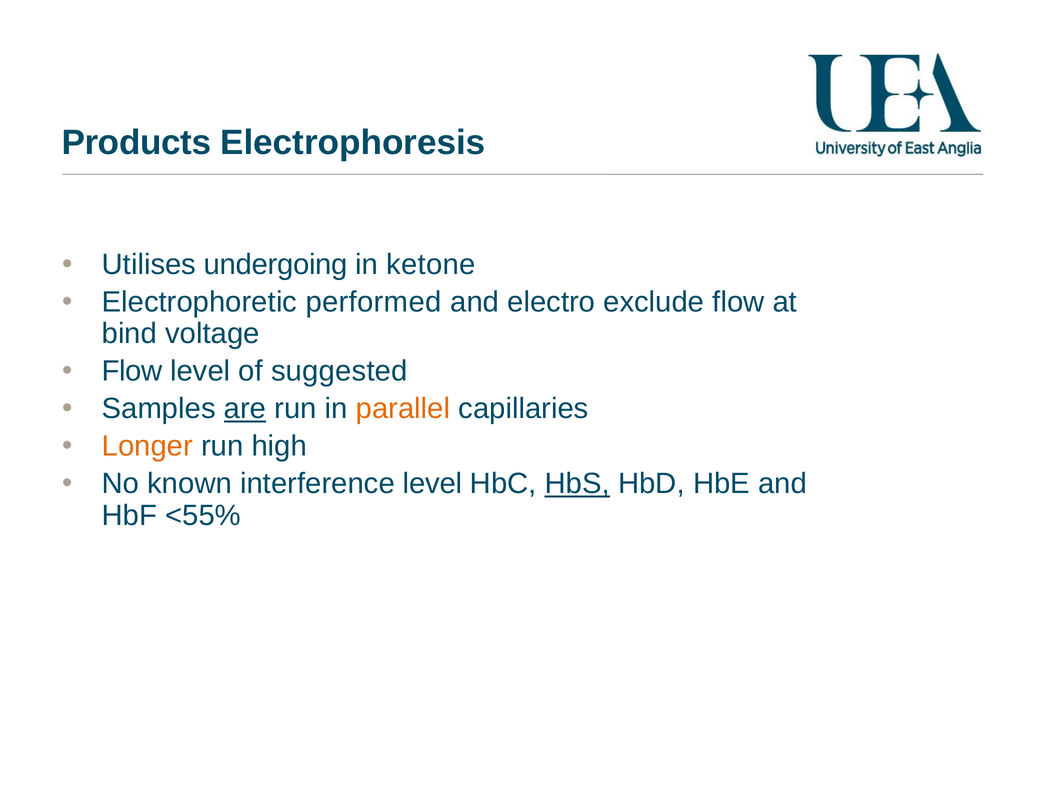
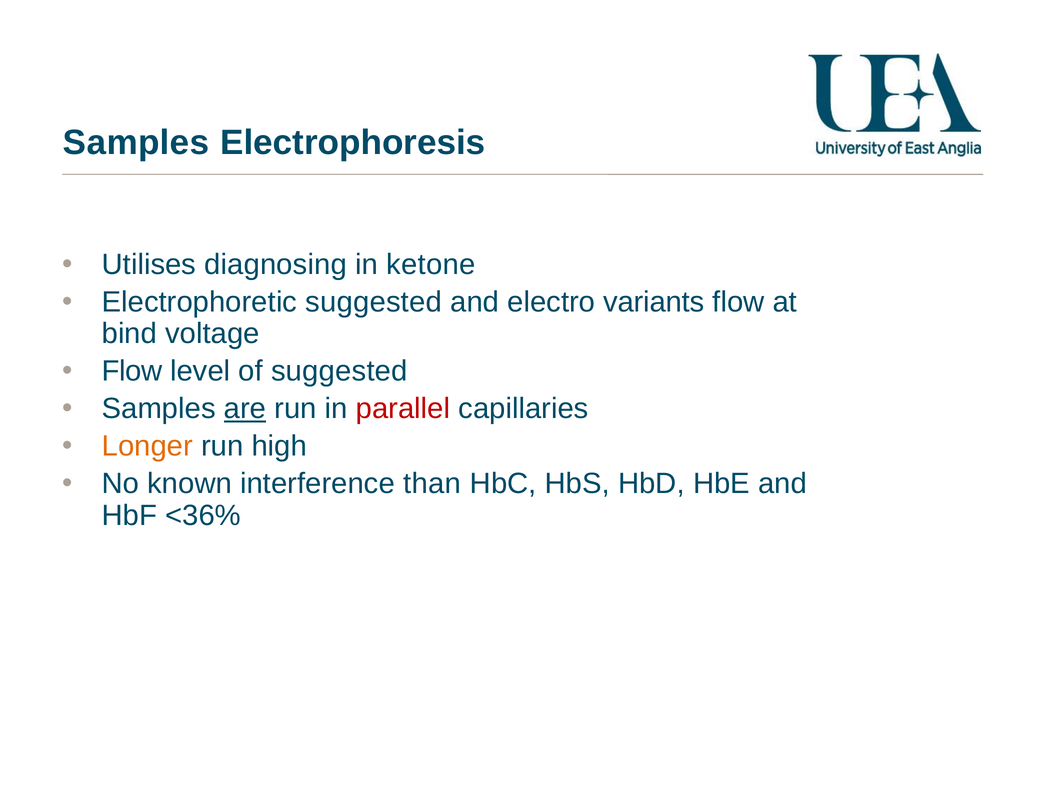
Products at (136, 142): Products -> Samples
undergoing: undergoing -> diagnosing
Electrophoretic performed: performed -> suggested
exclude: exclude -> variants
parallel colour: orange -> red
interference level: level -> than
HbS underline: present -> none
<55%: <55% -> <36%
